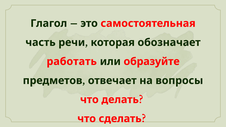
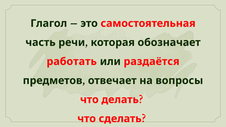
образуйте: образуйте -> раздаётся
